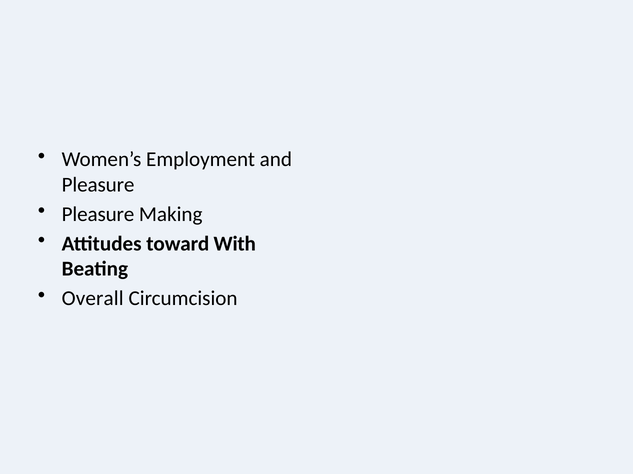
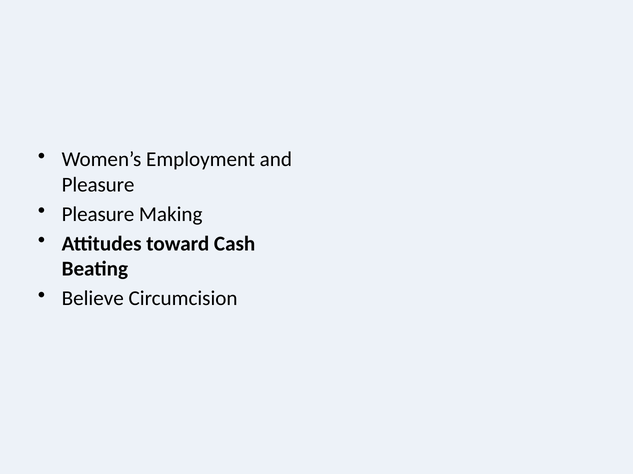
With: With -> Cash
Overall: Overall -> Believe
